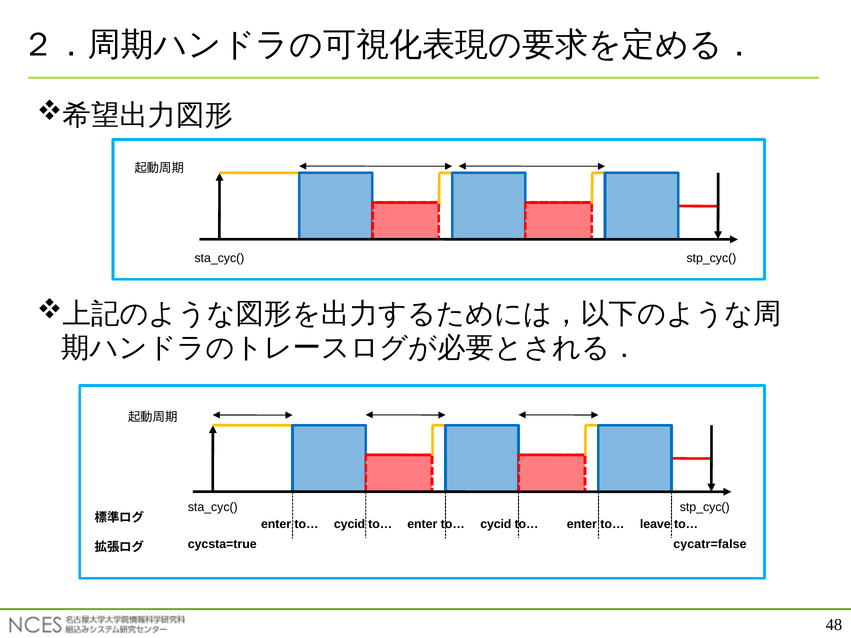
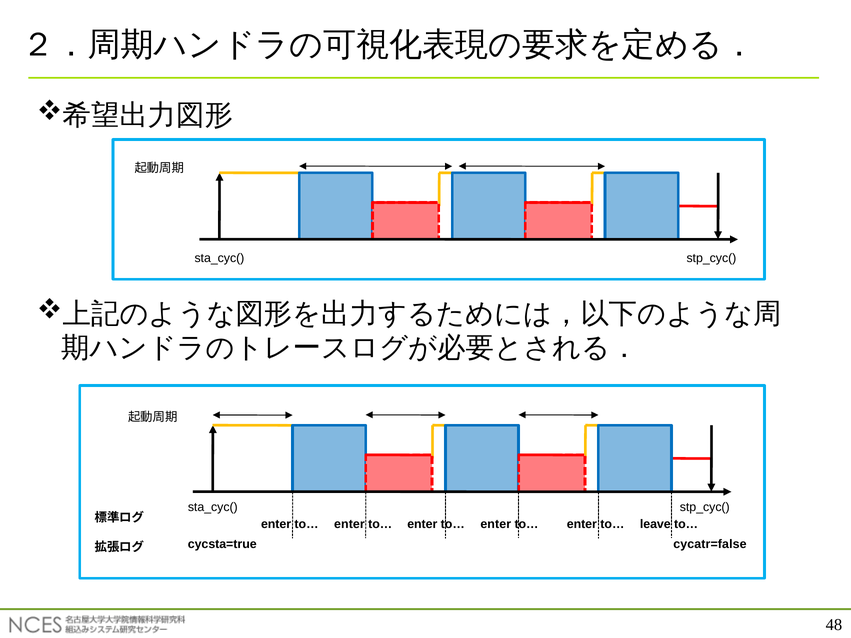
cycid at (350, 524): cycid -> enter
cycid at (496, 524): cycid -> enter
